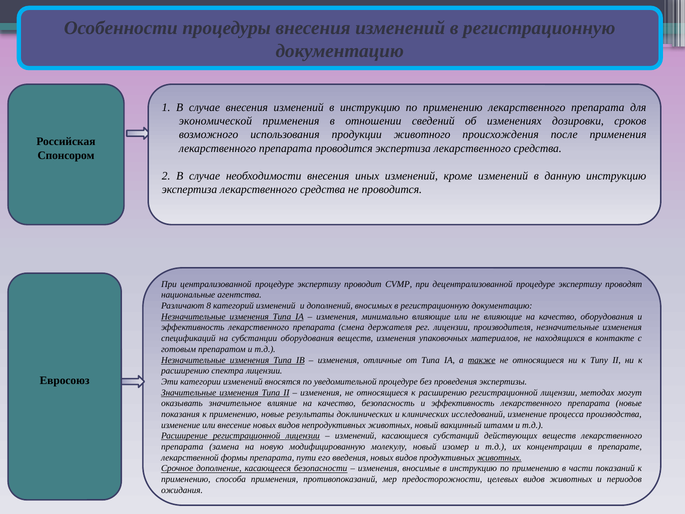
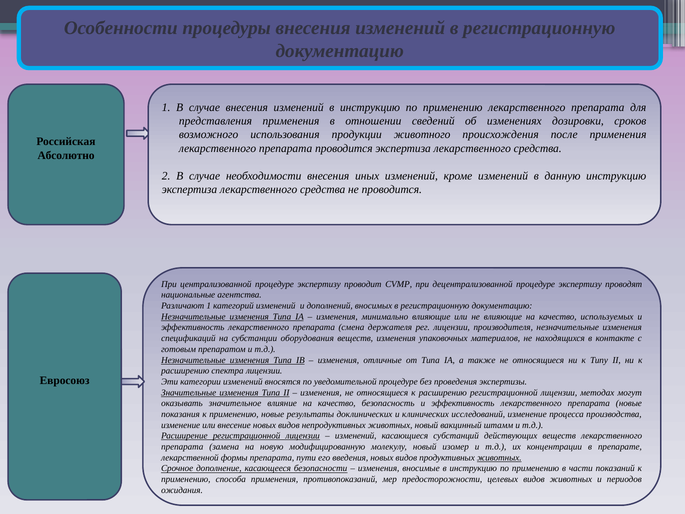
экономической: экономической -> представления
Спонсором: Спонсором -> Абсолютно
Различают 8: 8 -> 1
качество оборудования: оборудования -> используемых
также underline: present -> none
